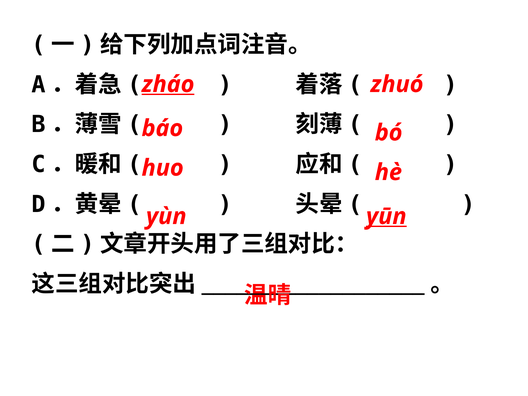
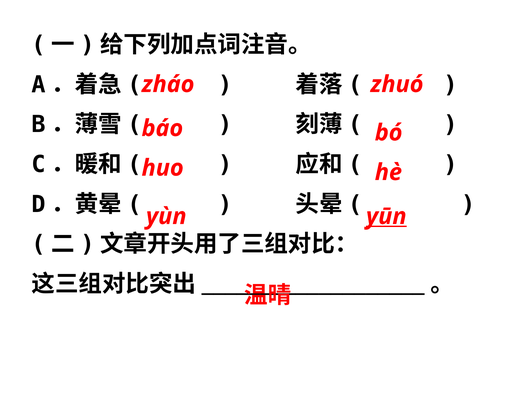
zháo underline: present -> none
